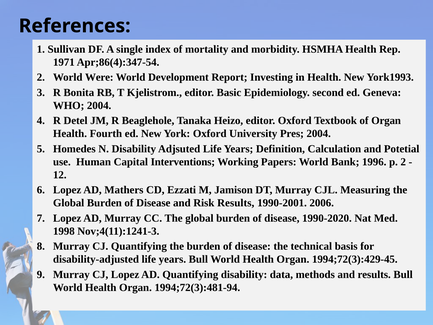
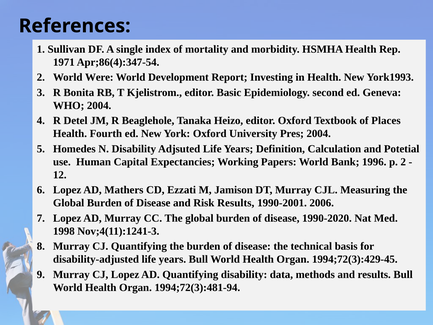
of Organ: Organ -> Places
Interventions: Interventions -> Expectancies
